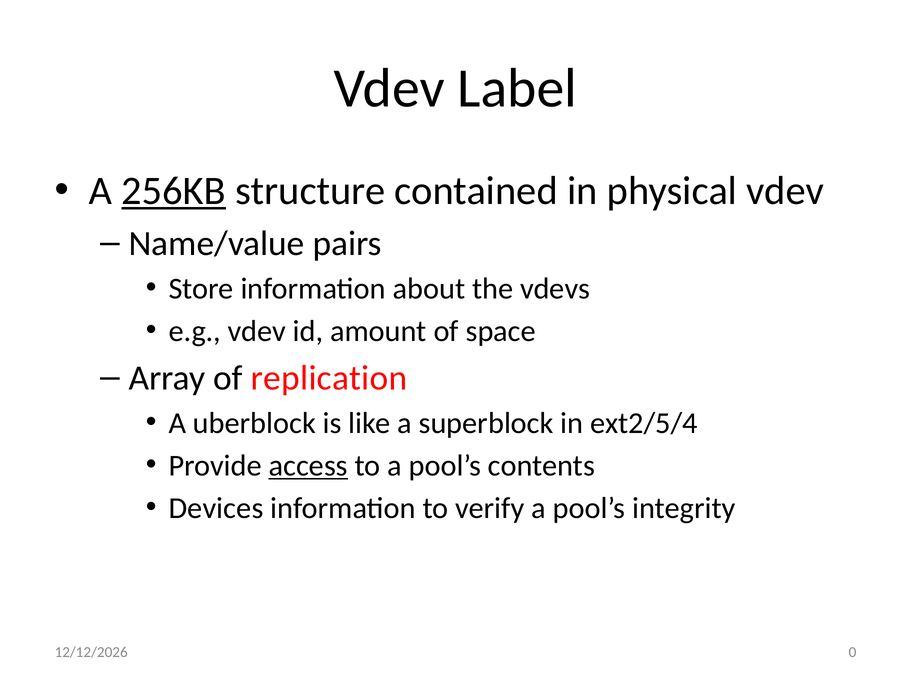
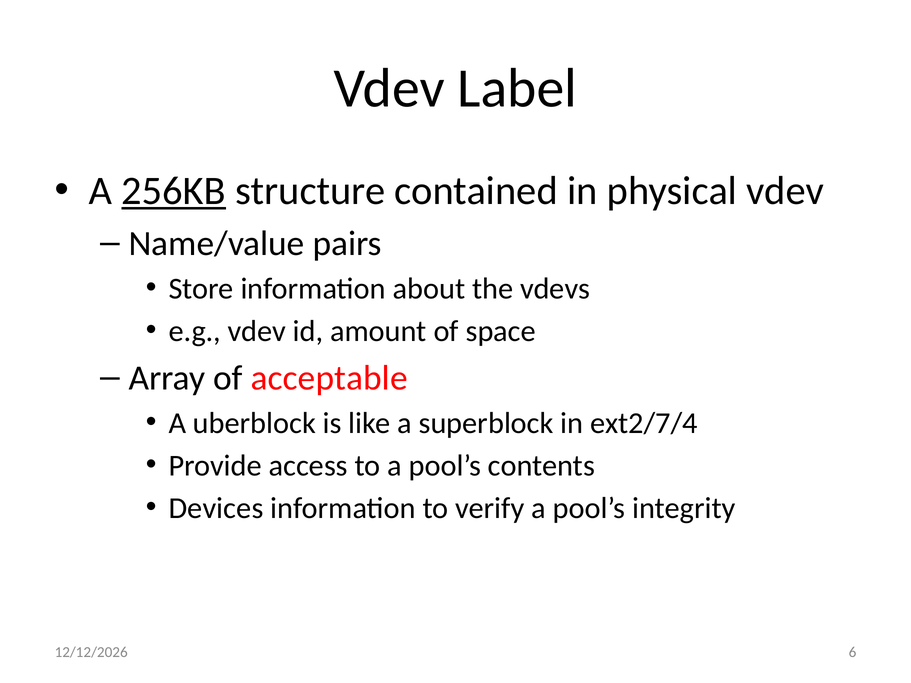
replication: replication -> acceptable
ext2/5/4: ext2/5/4 -> ext2/7/4
access underline: present -> none
0: 0 -> 6
